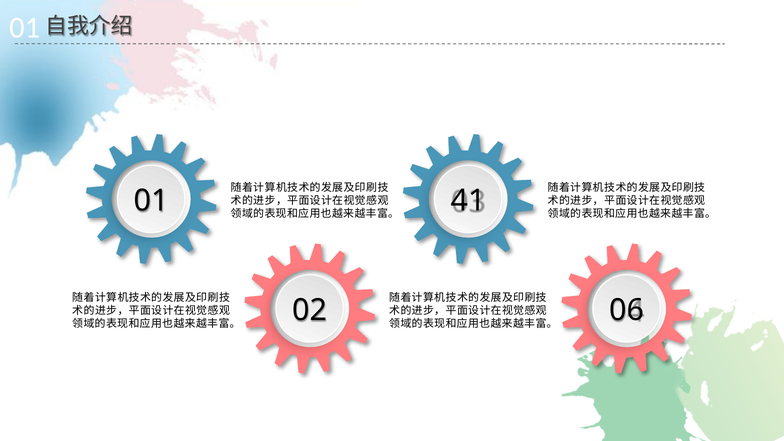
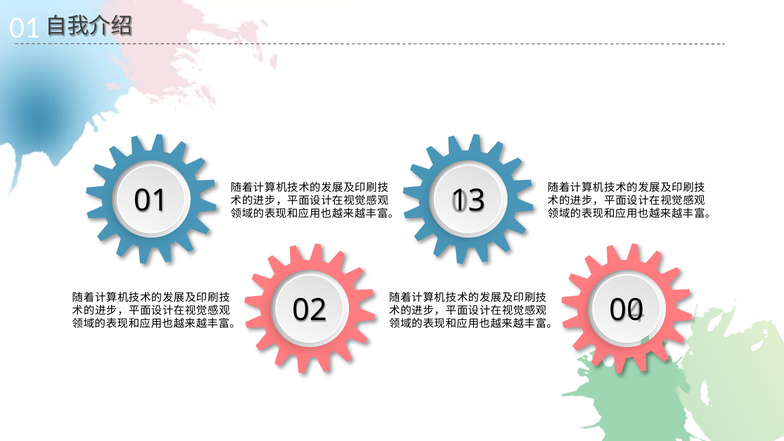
41: 41 -> 13
06: 06 -> 00
